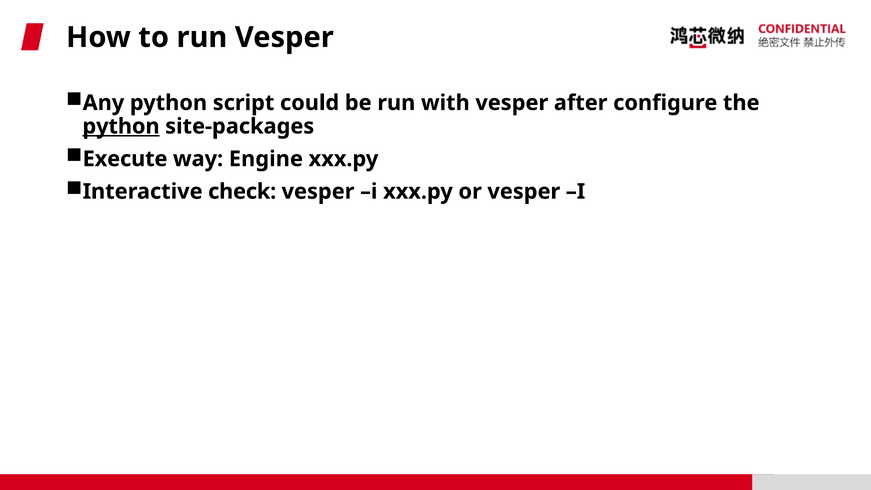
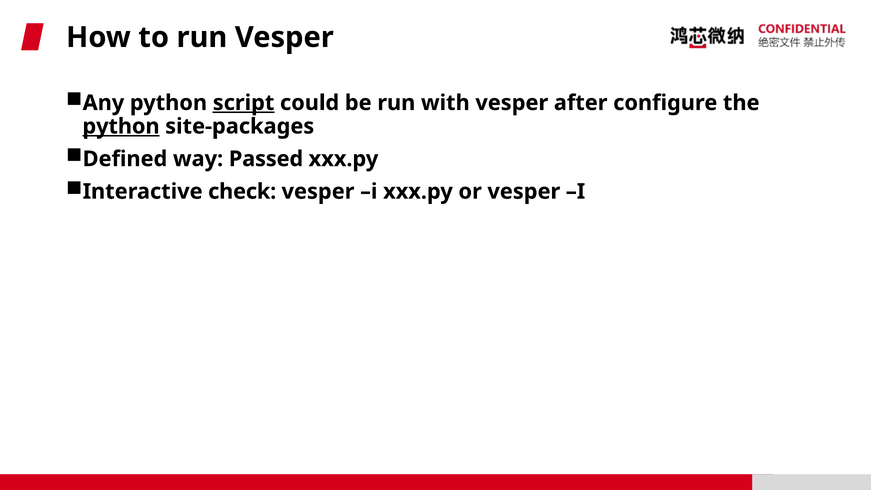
script underline: none -> present
Execute: Execute -> Defined
Engine: Engine -> Passed
